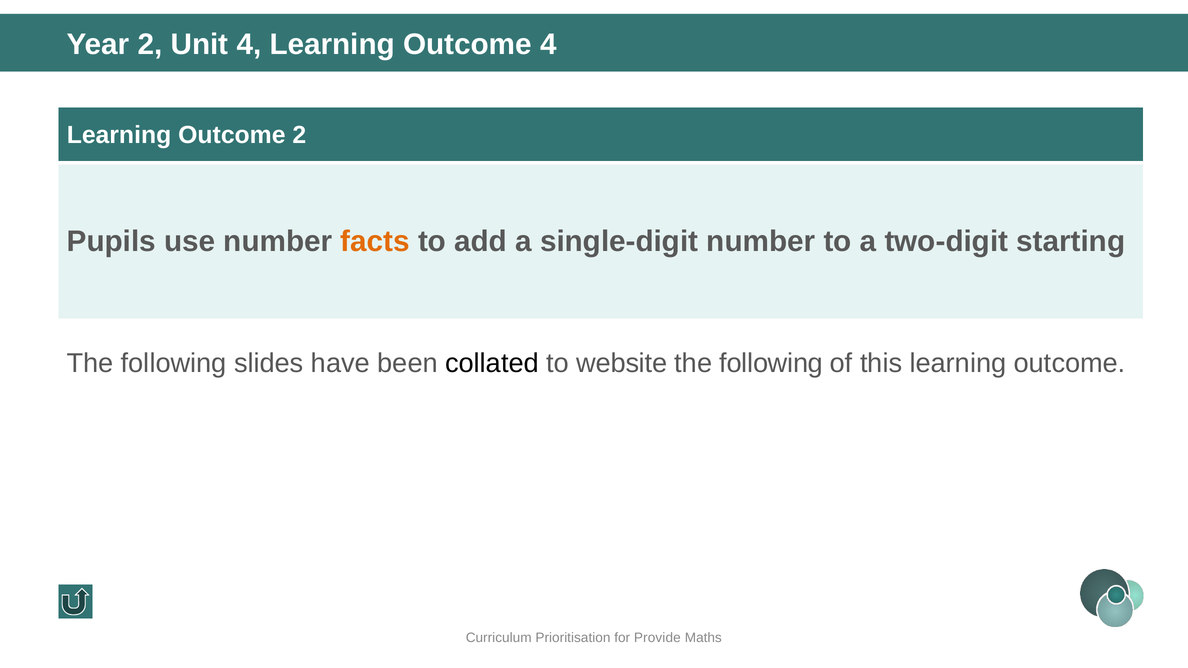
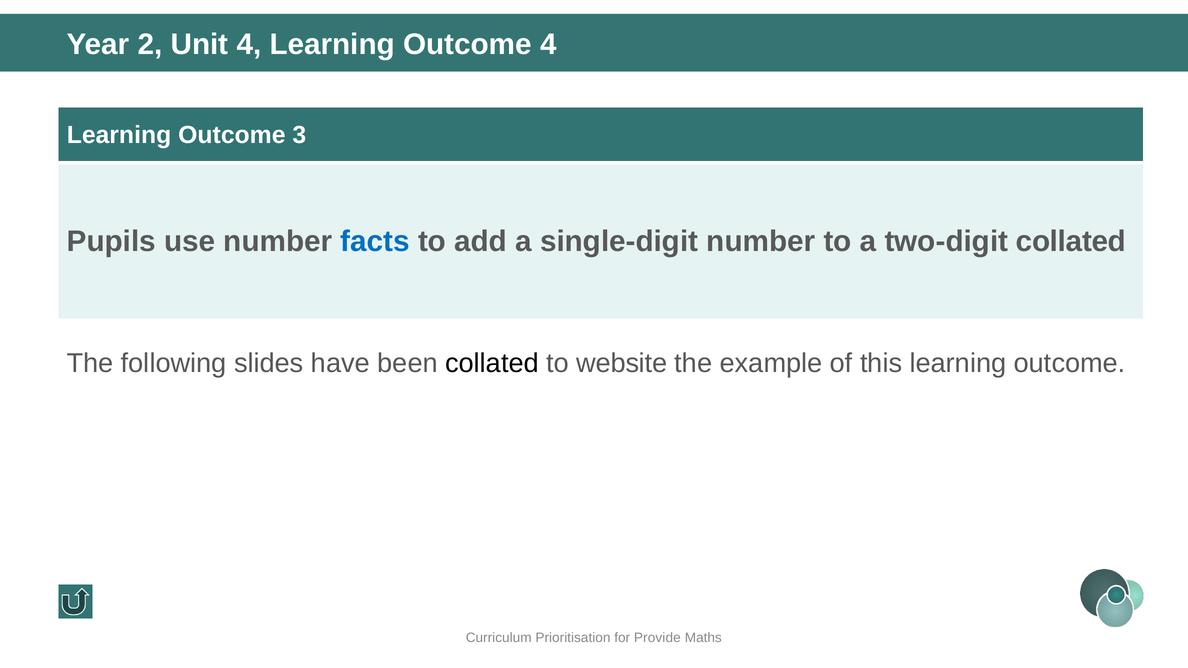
Outcome 2: 2 -> 3
facts colour: orange -> blue
two-digit starting: starting -> collated
following at (771, 363): following -> example
